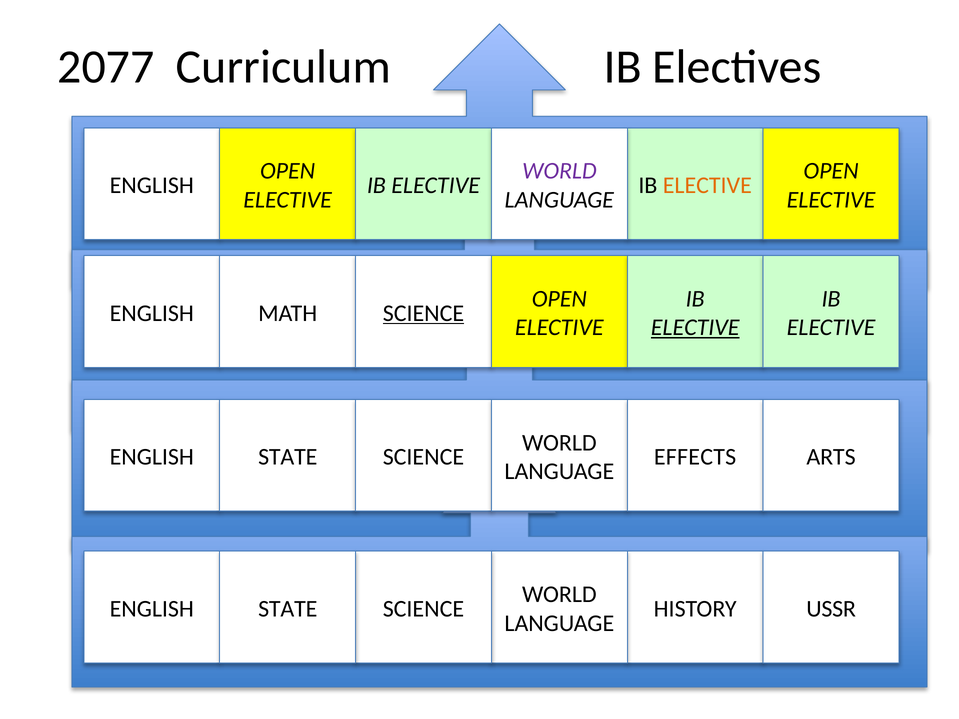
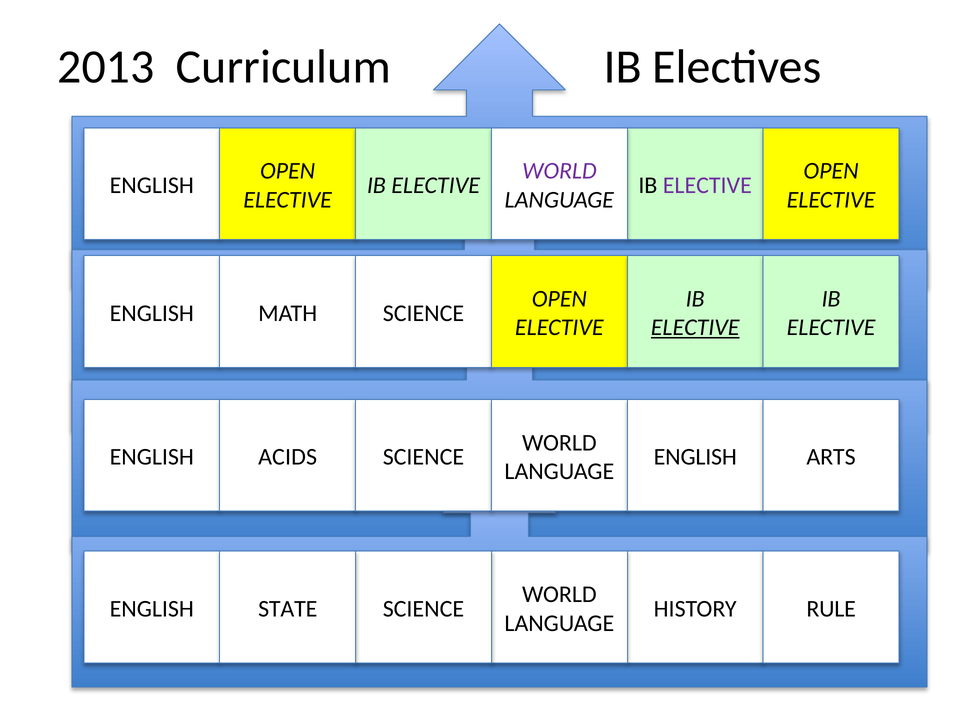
2077: 2077 -> 2013
ELECTIVE at (707, 185) colour: orange -> purple
SCIENCE at (423, 313) underline: present -> none
ENGLISH STATE: STATE -> ACIDS
EFFECTS at (695, 457): EFFECTS -> ENGLISH
USSR: USSR -> RULE
